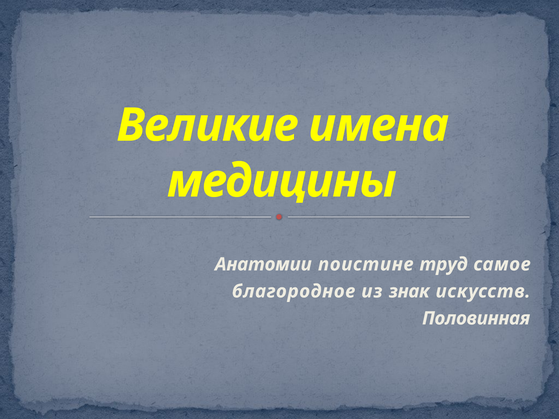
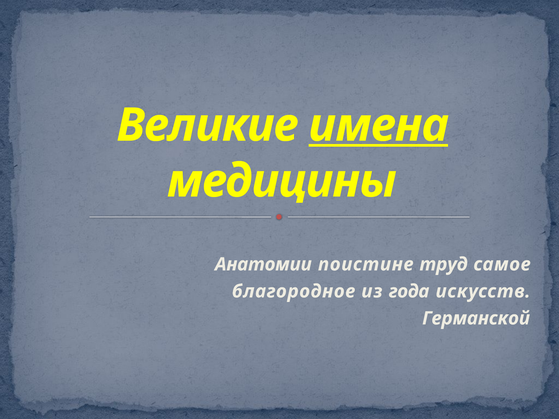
имена underline: none -> present
знак: знак -> года
Половинная: Половинная -> Германской
